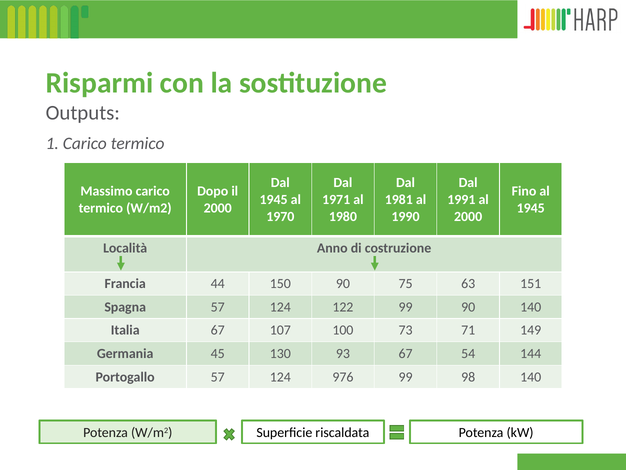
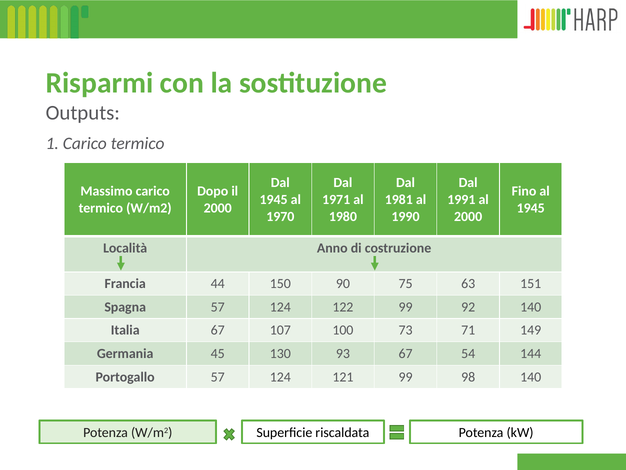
99 90: 90 -> 92
976: 976 -> 121
